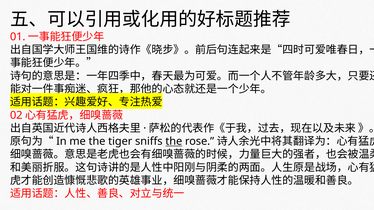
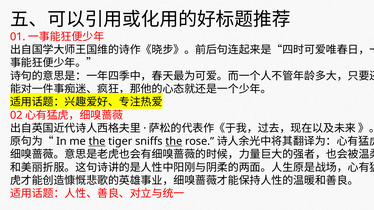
the at (97, 142) underline: none -> present
